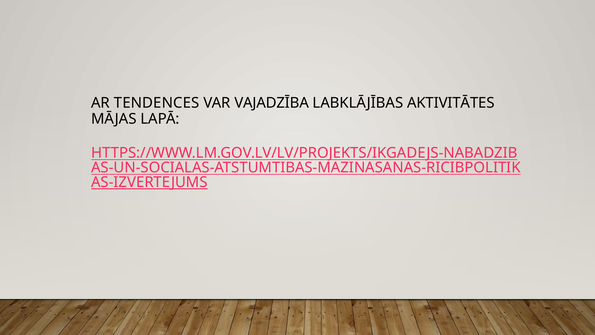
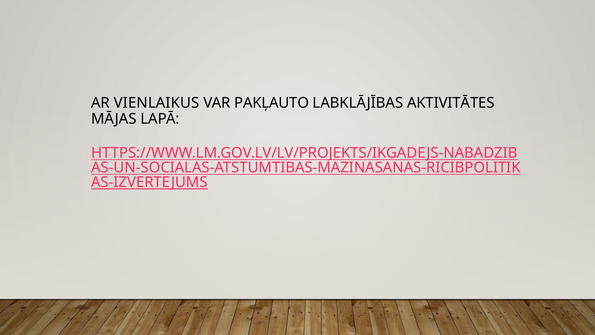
TENDENCES: TENDENCES -> VIENLAIKUS
VAJADZĪBA: VAJADZĪBA -> PAKĻAUTO
